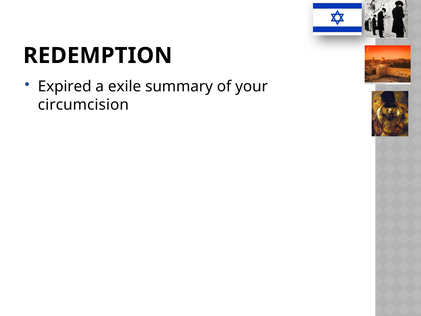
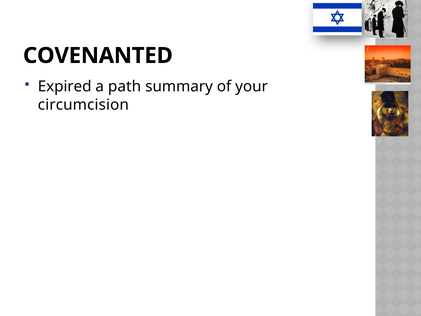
REDEMPTION: REDEMPTION -> COVENANTED
exile: exile -> path
